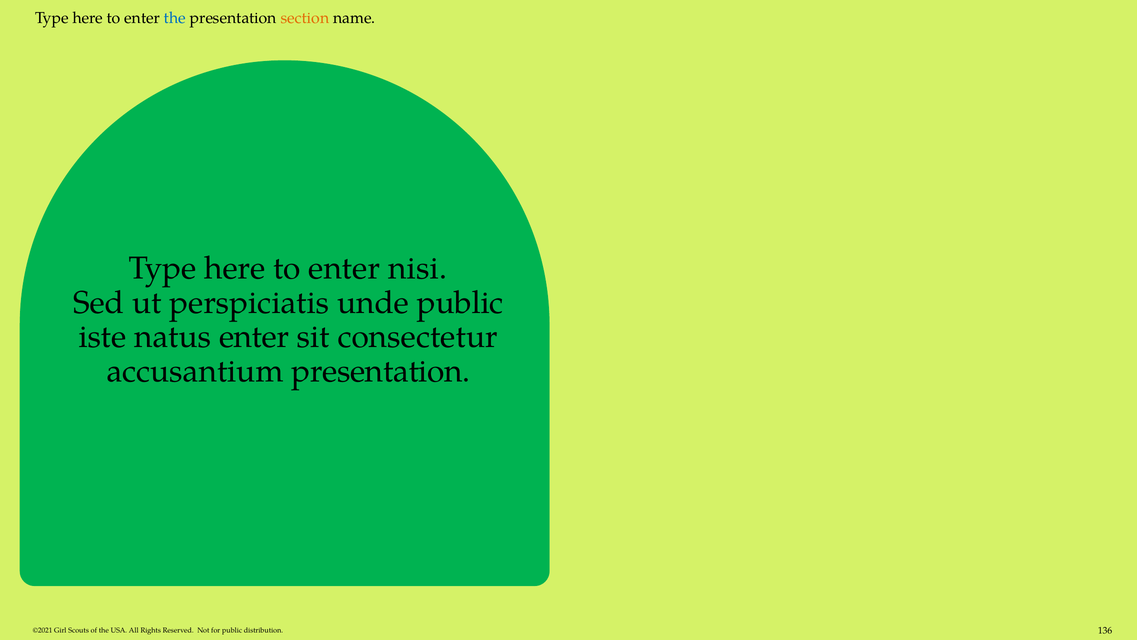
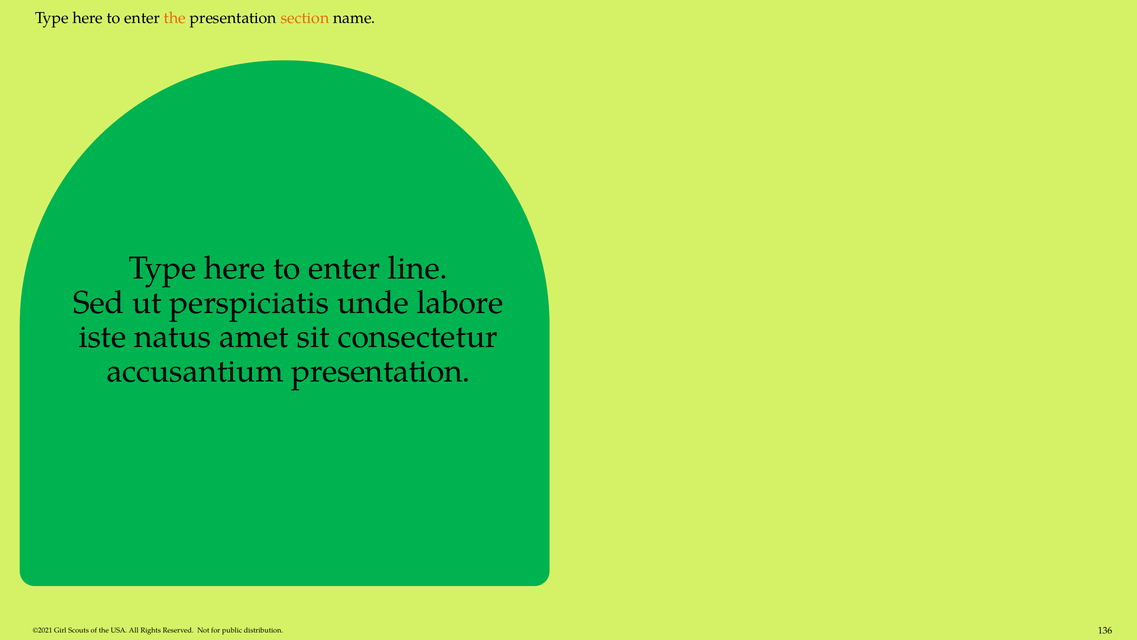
the at (175, 18) colour: blue -> orange
nisi: nisi -> line
unde public: public -> labore
natus enter: enter -> amet
